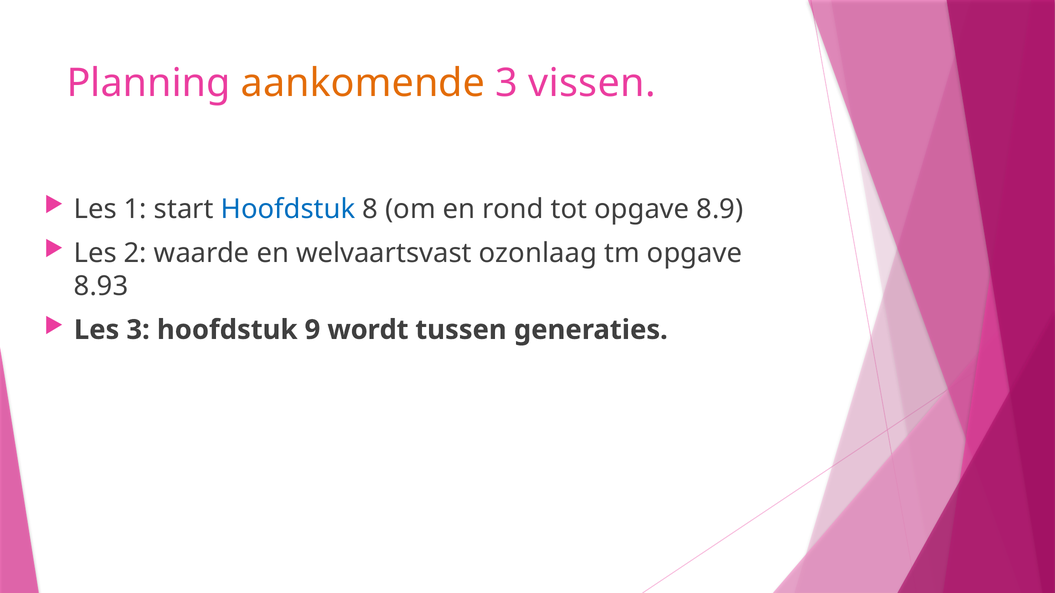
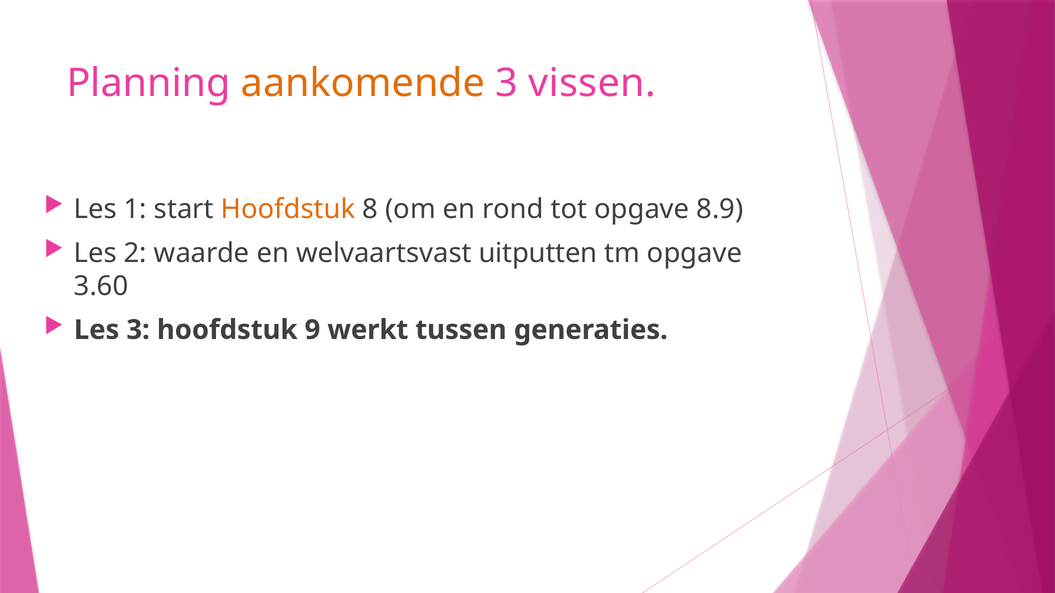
Hoofdstuk at (288, 209) colour: blue -> orange
ozonlaag: ozonlaag -> uitputten
8.93: 8.93 -> 3.60
wordt: wordt -> werkt
